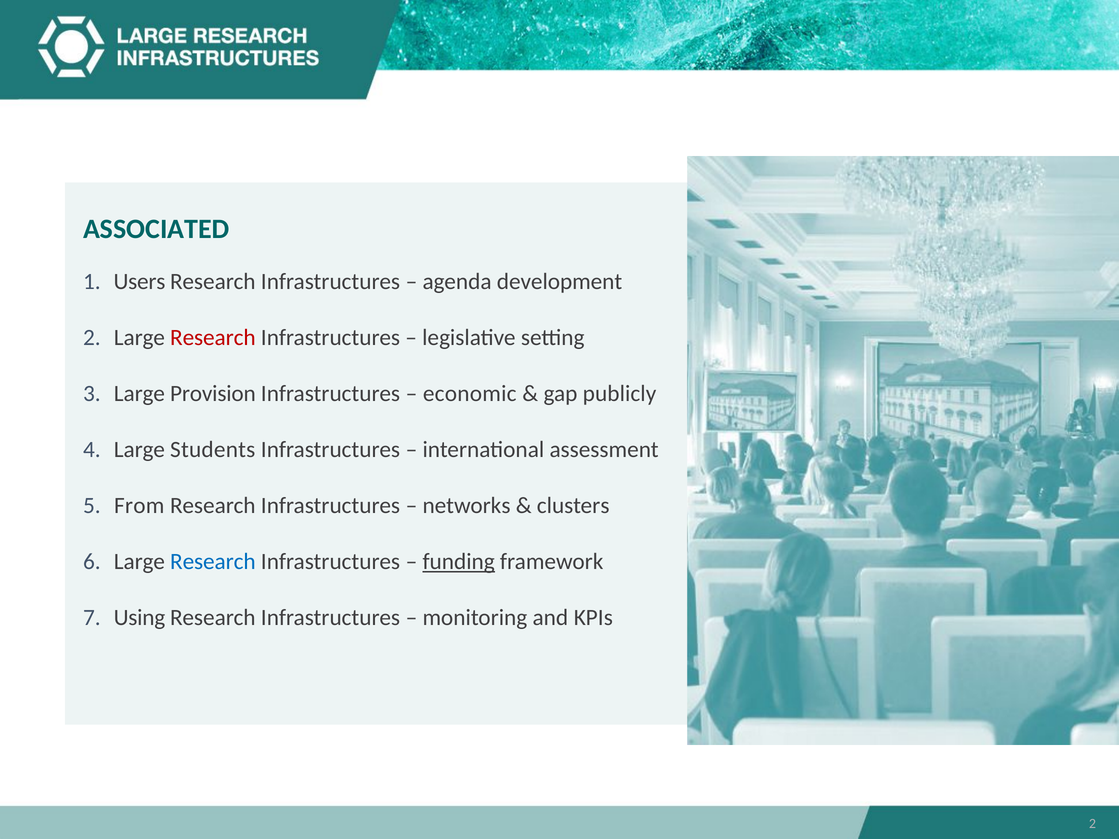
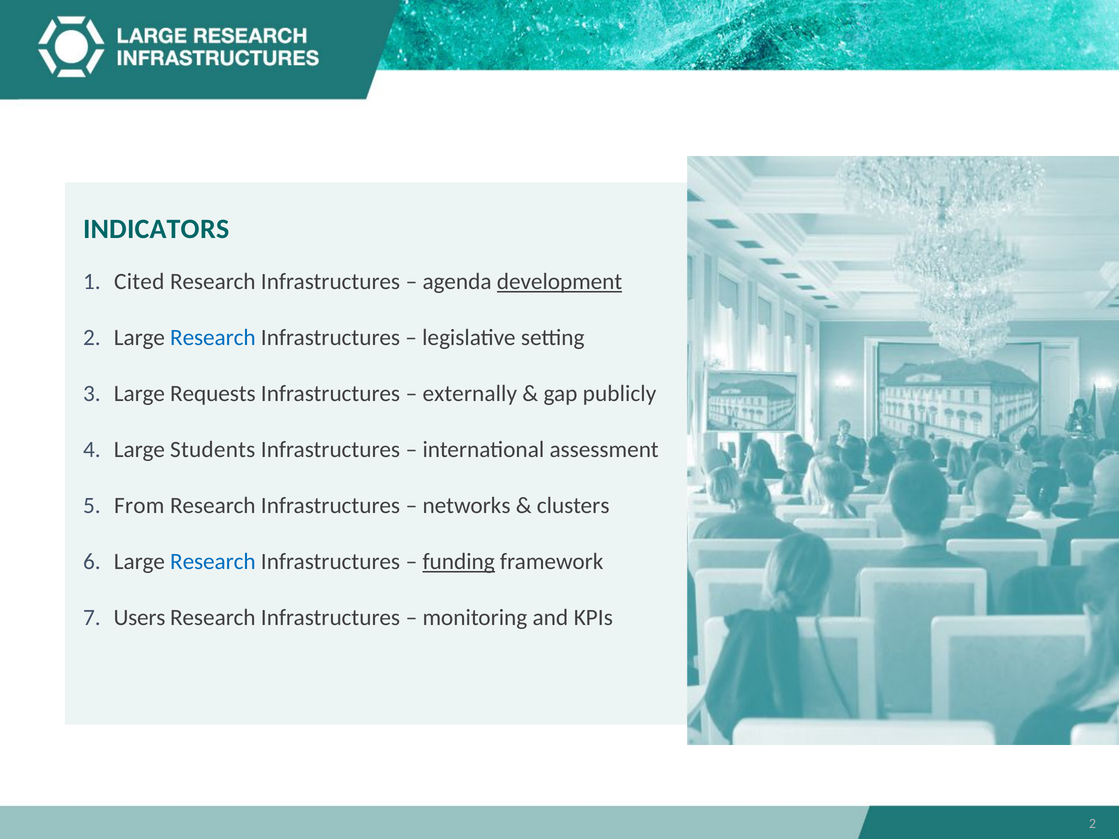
ASSOCIATED: ASSOCIATED -> INDICATORS
Users: Users -> Cited
development underline: none -> present
Research at (213, 338) colour: red -> blue
Provision: Provision -> Requests
economic: economic -> externally
Using: Using -> Users
